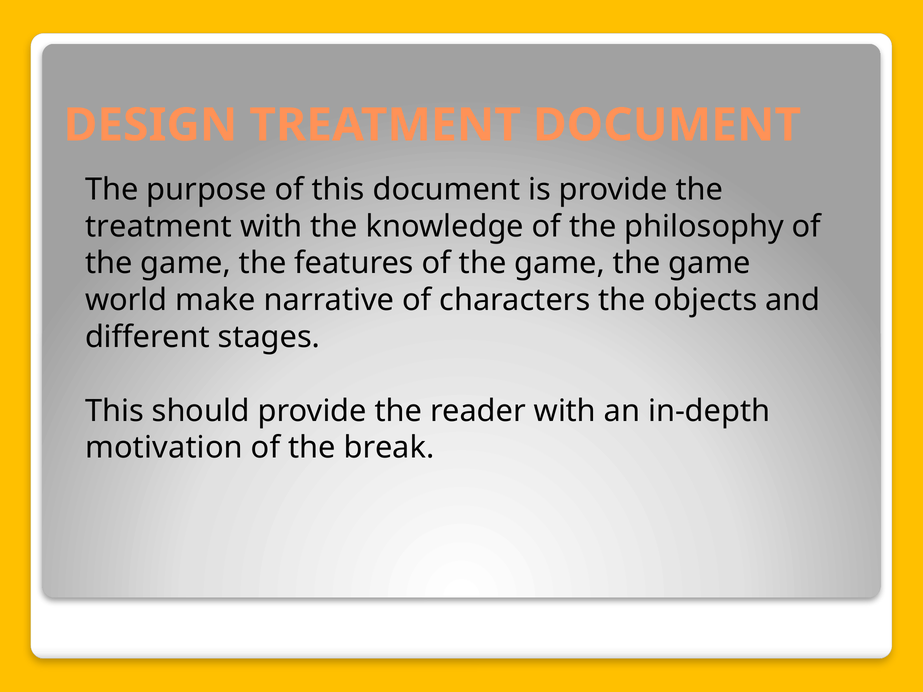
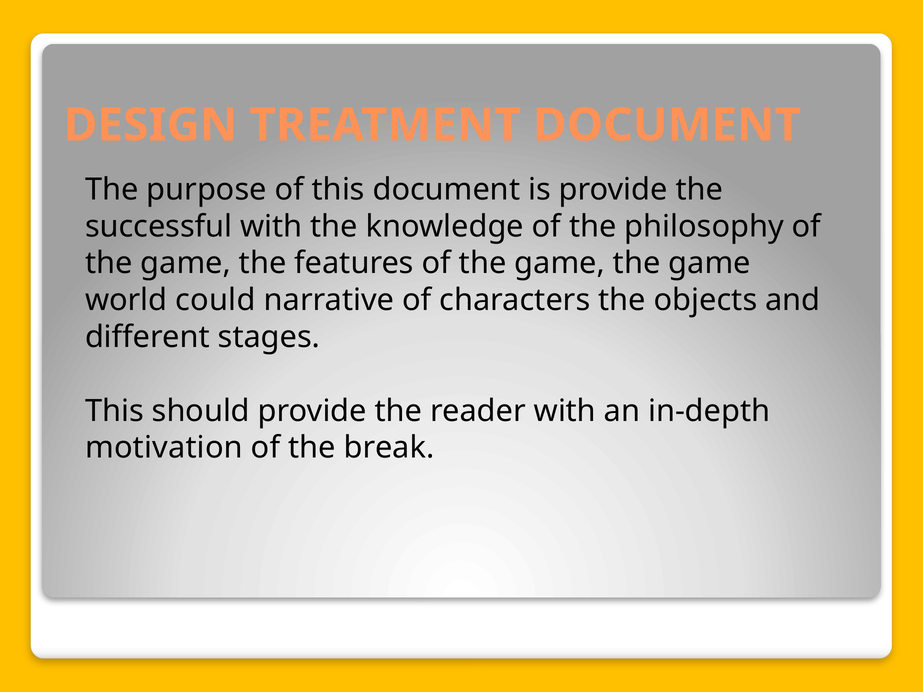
treatment at (158, 226): treatment -> successful
make: make -> could
